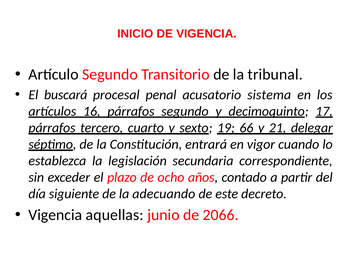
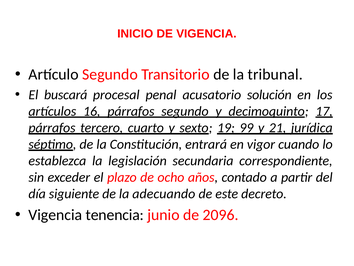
sistema: sistema -> solución
66: 66 -> 99
delegar: delegar -> jurídica
aquellas: aquellas -> tenencia
2066: 2066 -> 2096
